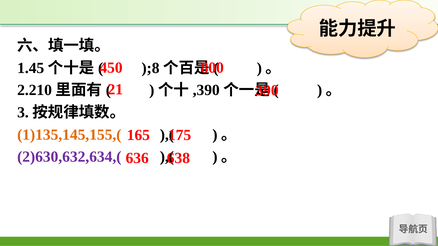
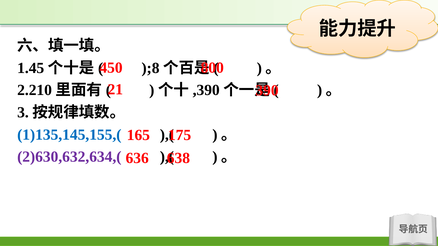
1)135,145,155,( colour: orange -> blue
